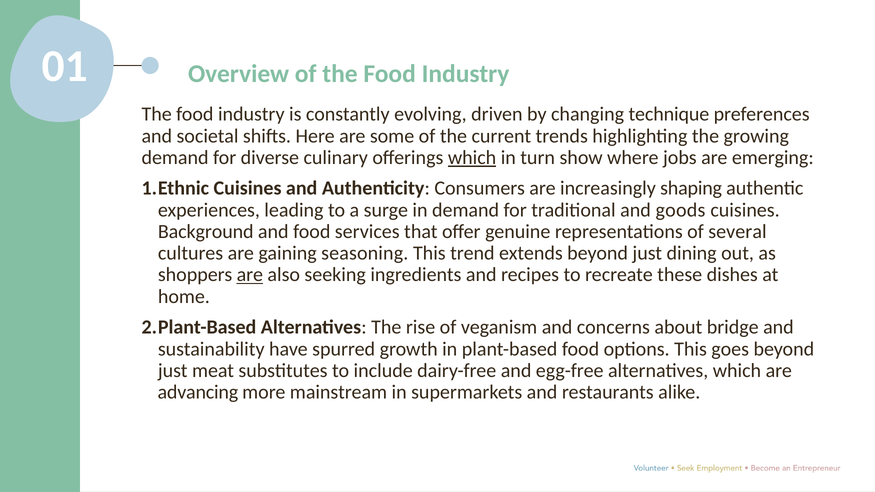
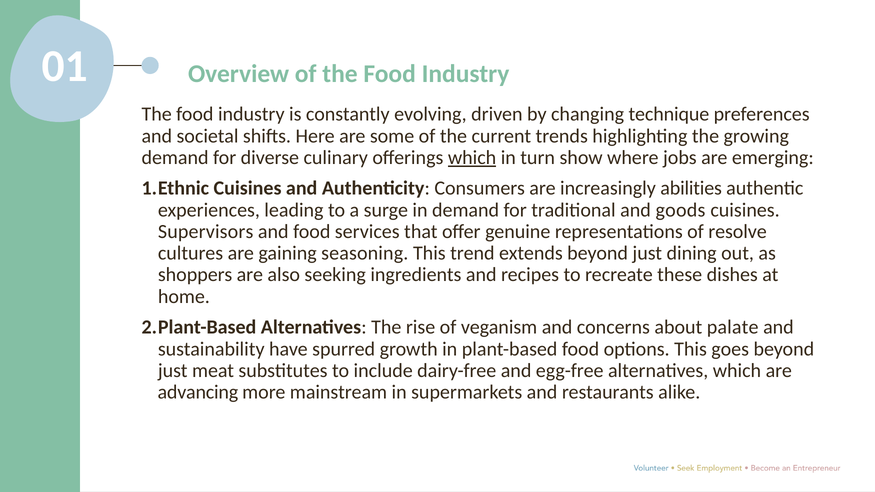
shaping: shaping -> abilities
Background: Background -> Supervisors
several: several -> resolve
are at (250, 275) underline: present -> none
bridge: bridge -> palate
